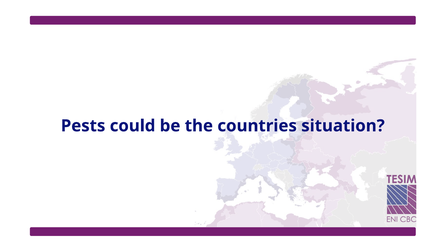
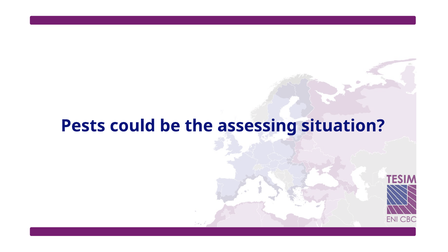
countries: countries -> assessing
